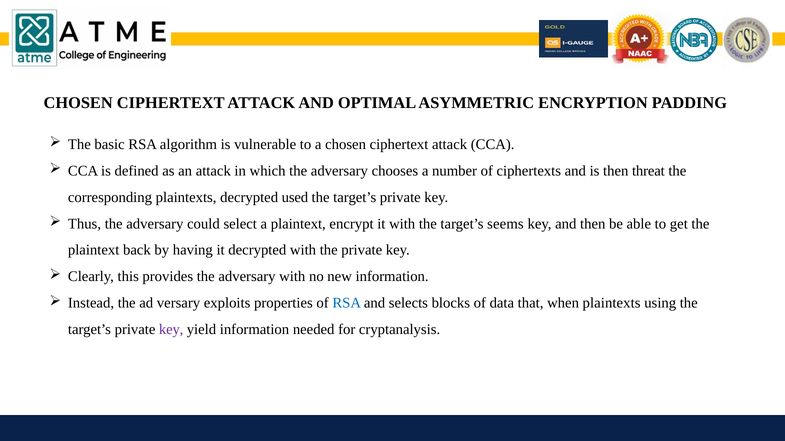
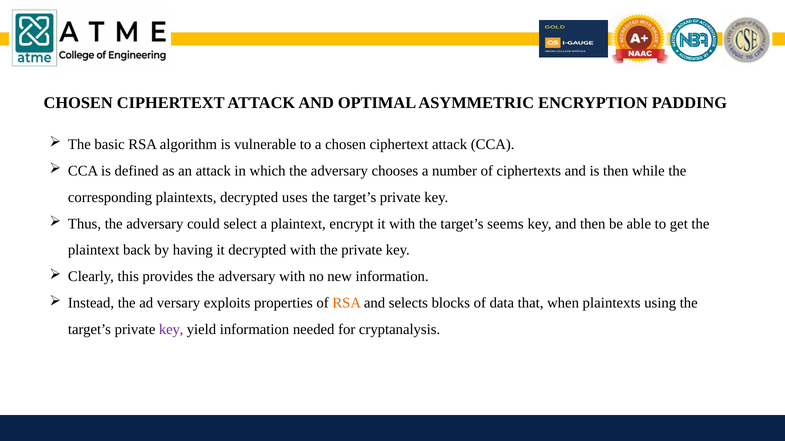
threat: threat -> while
used: used -> uses
RSA at (347, 303) colour: blue -> orange
